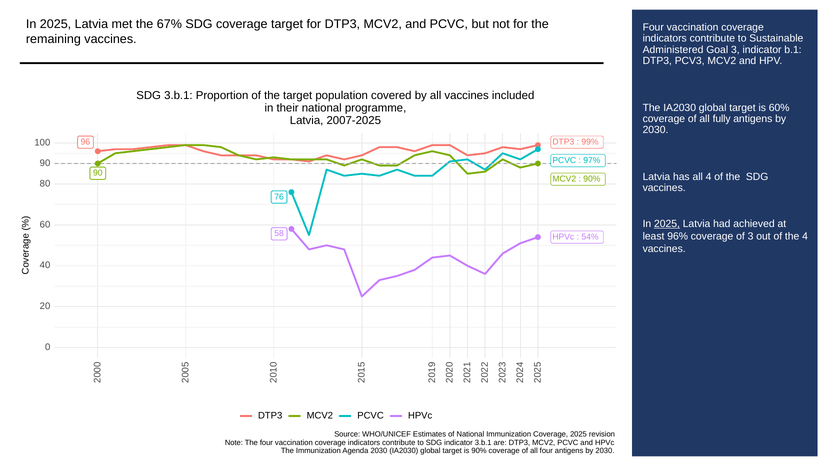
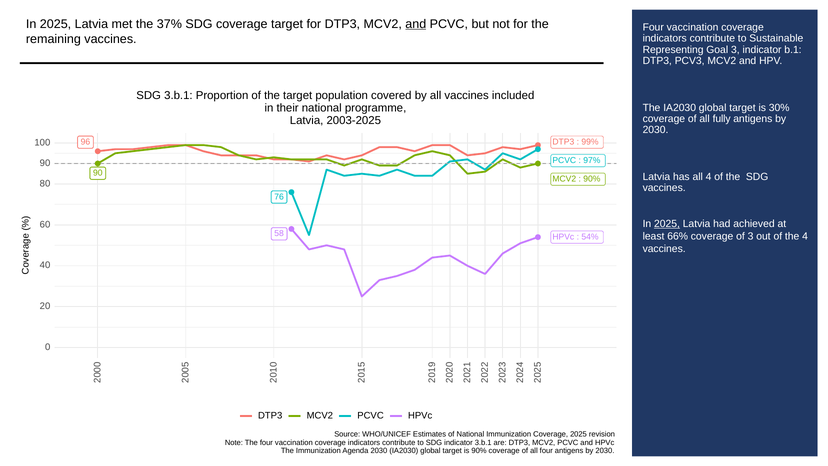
67%: 67% -> 37%
and at (416, 24) underline: none -> present
Administered: Administered -> Representing
60%: 60% -> 30%
2007-2025: 2007-2025 -> 2003-2025
96%: 96% -> 66%
